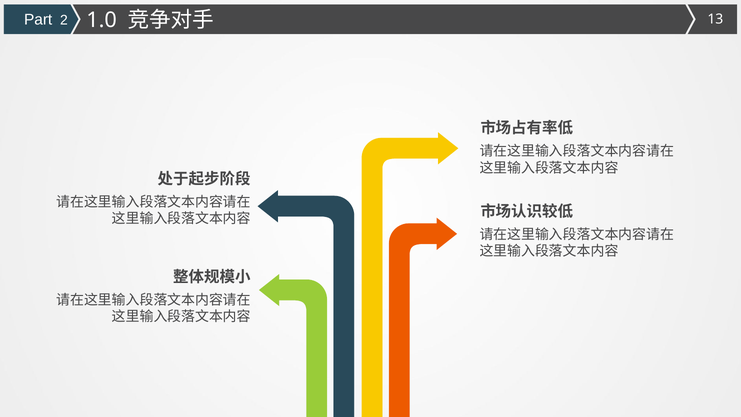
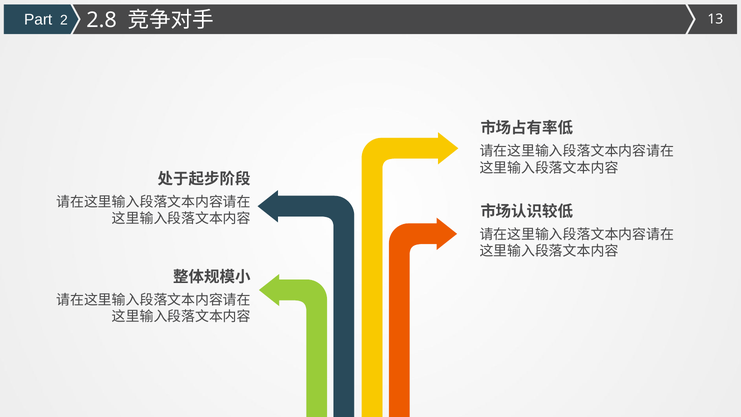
1.0: 1.0 -> 2.8
